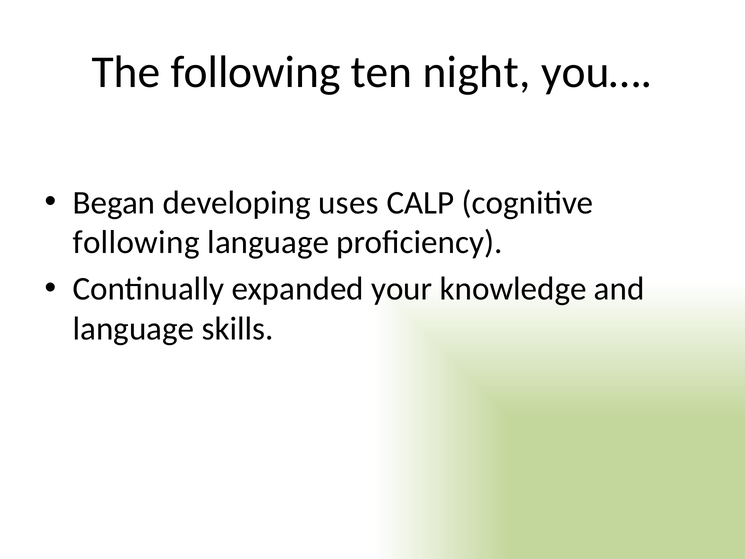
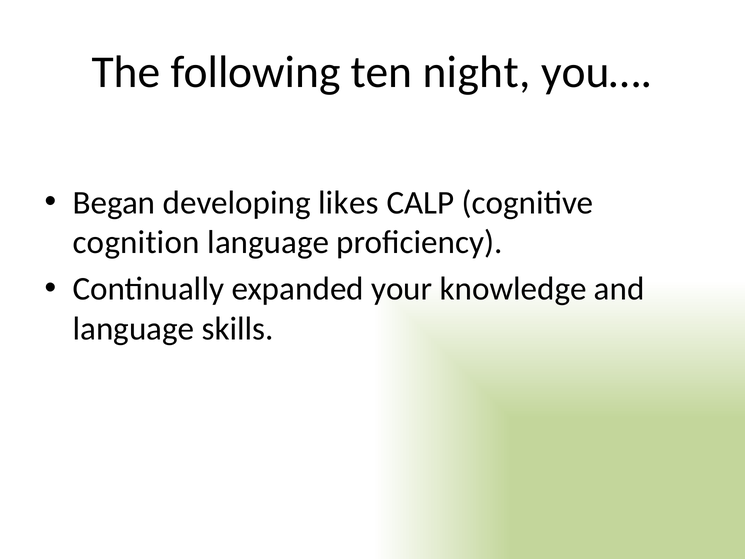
uses: uses -> likes
following at (136, 242): following -> cognition
